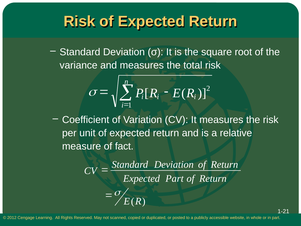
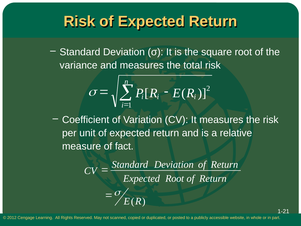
Part at (175, 178): Part -> Root
